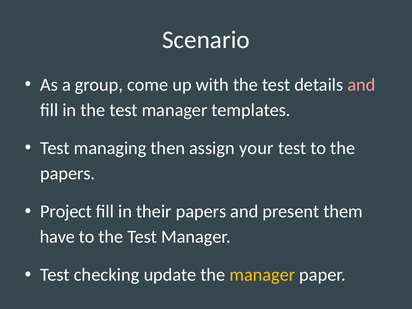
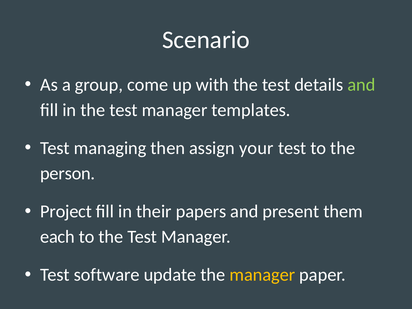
and at (361, 85) colour: pink -> light green
papers at (68, 174): papers -> person
have: have -> each
checking: checking -> software
